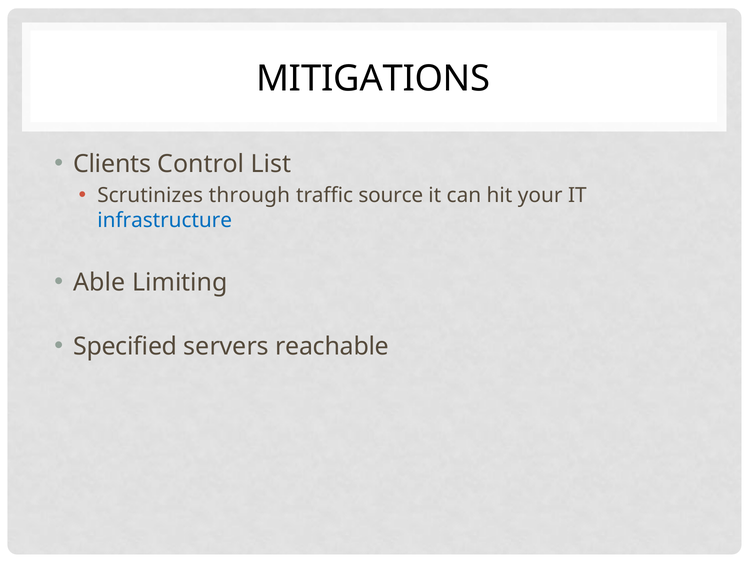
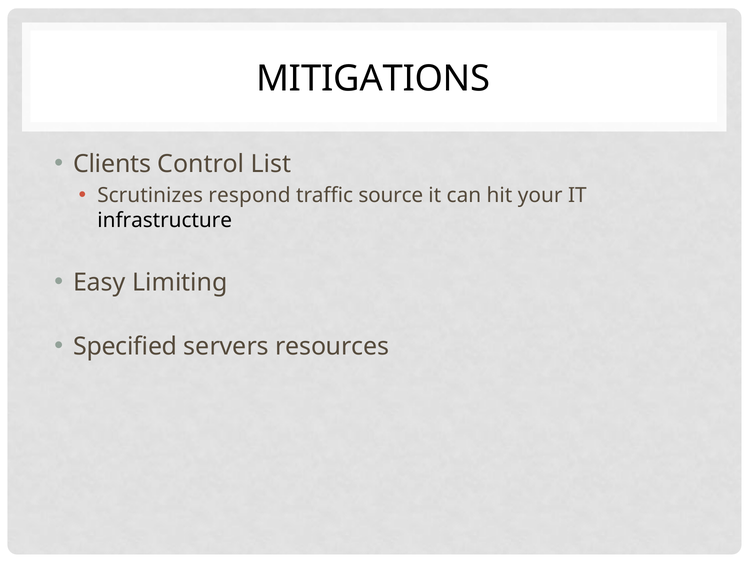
through: through -> respond
infrastructure colour: blue -> black
Able: Able -> Easy
reachable: reachable -> resources
